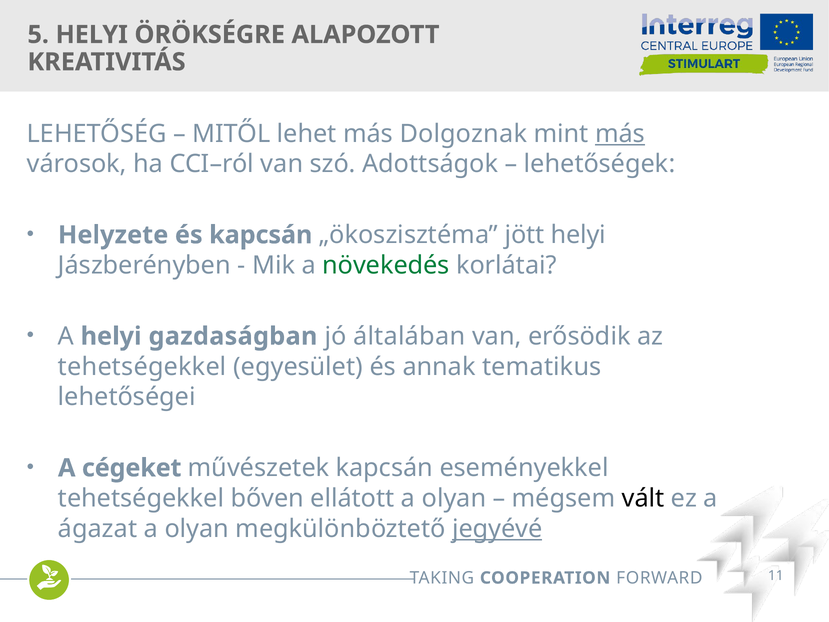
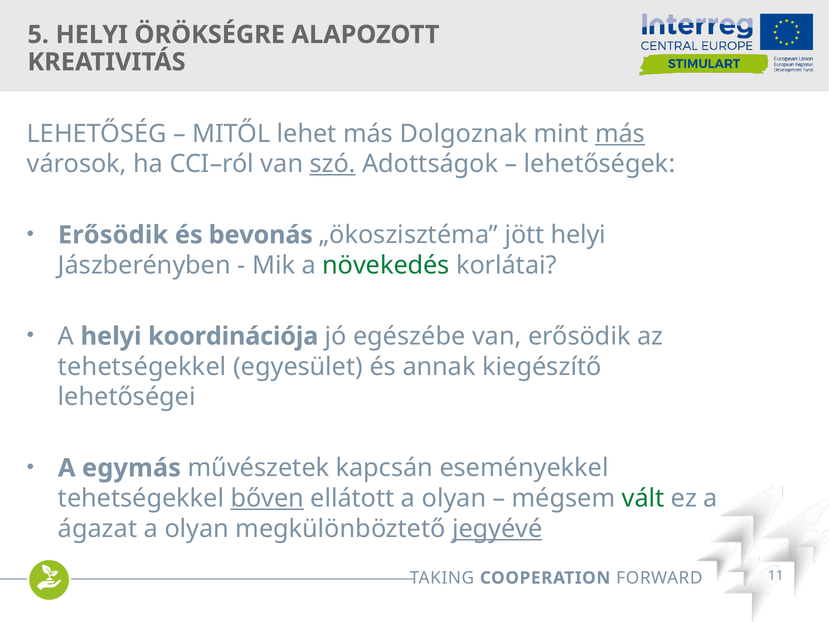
szó underline: none -> present
Helyzete at (113, 235): Helyzete -> Erősödik
és kapcsán: kapcsán -> bevonás
gazdaságban: gazdaságban -> koordinációja
általában: általában -> egészébe
tematikus: tematikus -> kiegészítő
cégeket: cégeket -> egymás
bőven underline: none -> present
vált colour: black -> green
